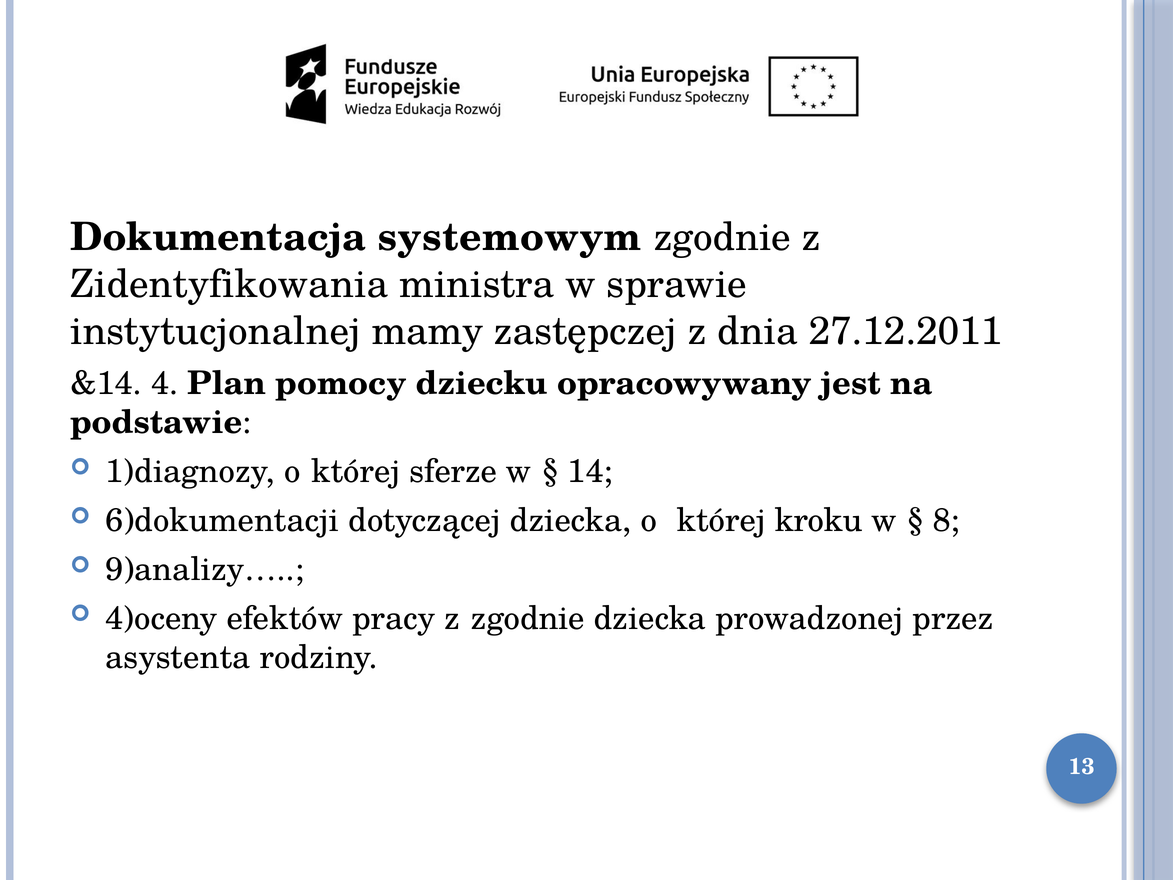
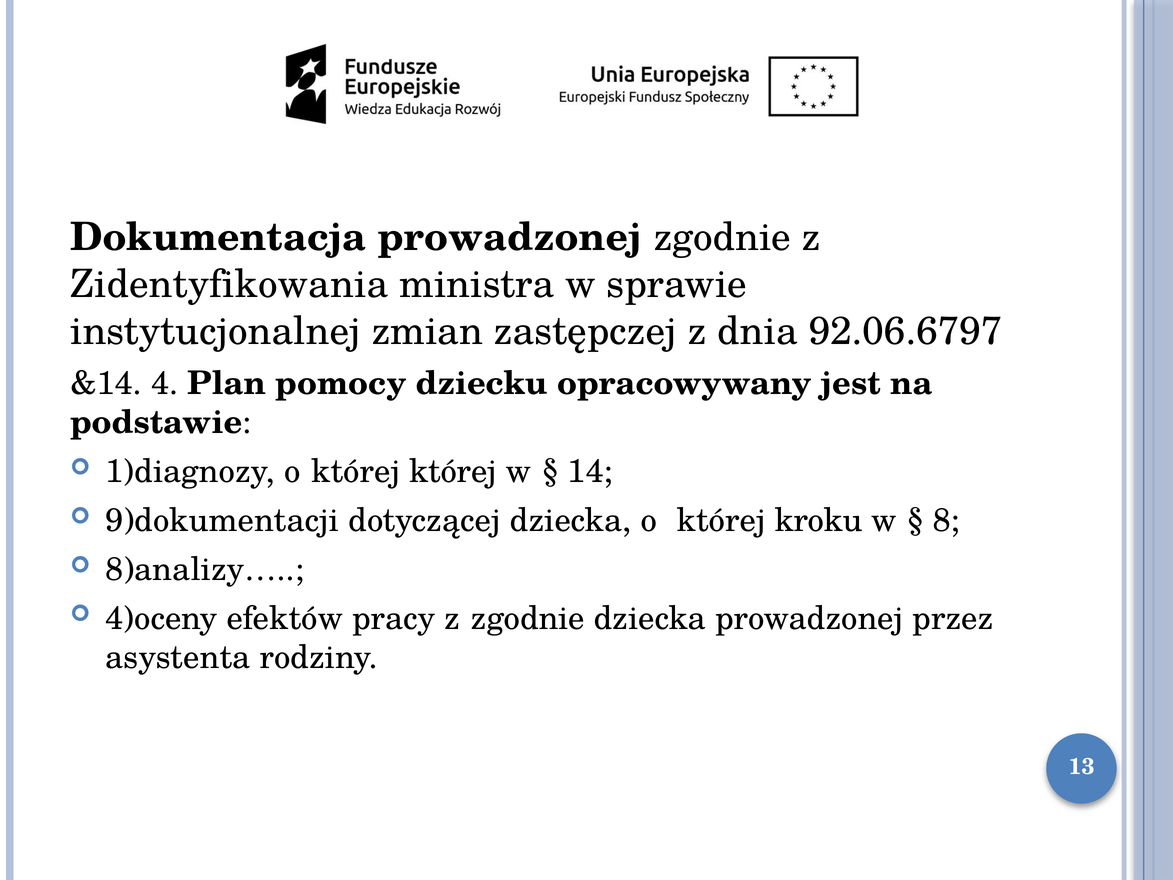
Dokumentacja systemowym: systemowym -> prowadzonej
mamy: mamy -> zmian
27.12.2011: 27.12.2011 -> 92.06.6797
której sferze: sferze -> której
6)dokumentacji: 6)dokumentacji -> 9)dokumentacji
9)analizy…: 9)analizy… -> 8)analizy…
